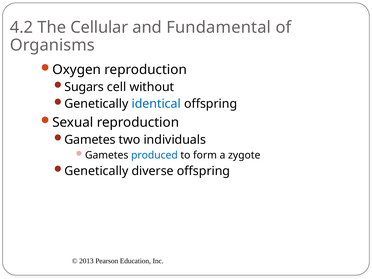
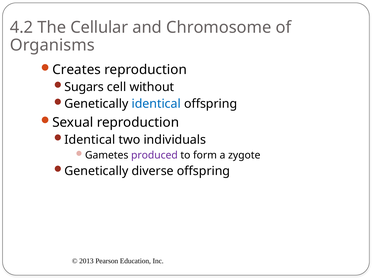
Fundamental: Fundamental -> Chromosome
Oxygen: Oxygen -> Creates
Gametes at (90, 140): Gametes -> Identical
produced colour: blue -> purple
